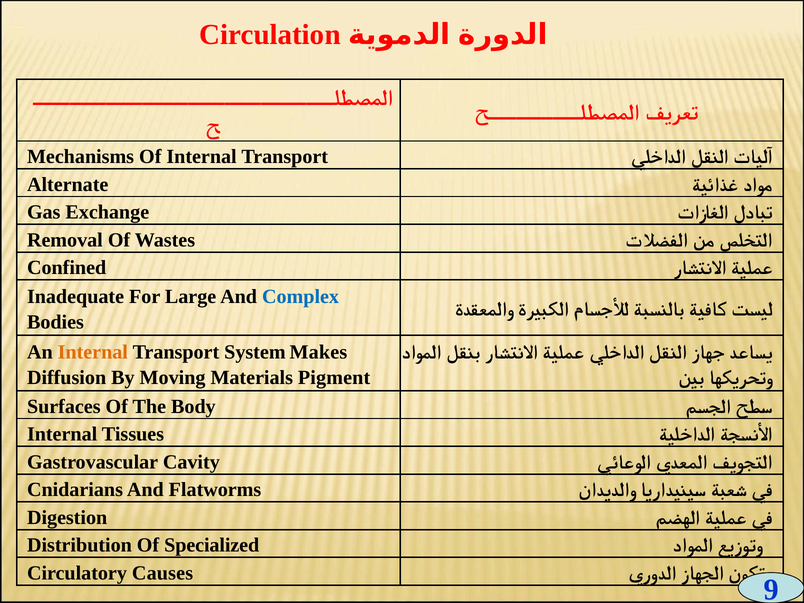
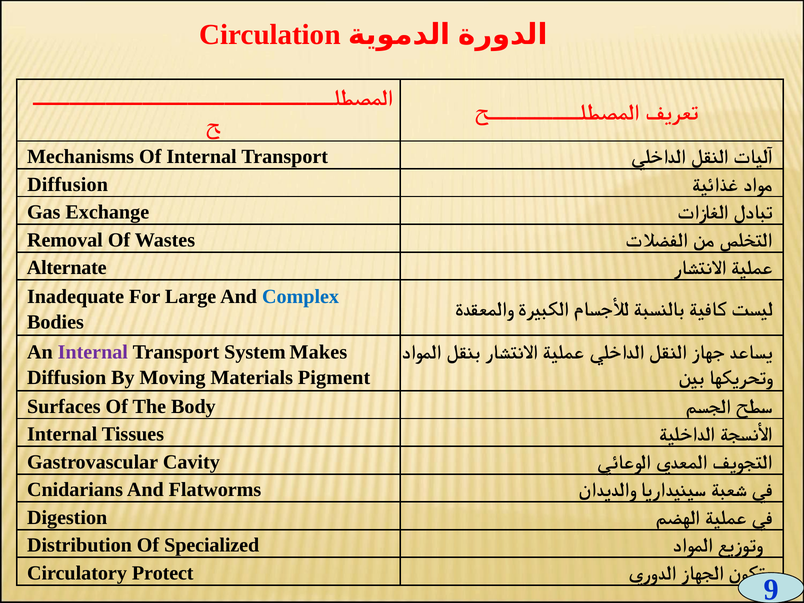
Alternate at (68, 184): Alternate -> Diffusion
Confined: Confined -> Alternate
Internal at (93, 352) colour: orange -> purple
Causes: Causes -> Protect
